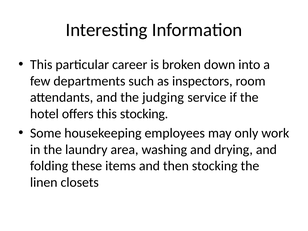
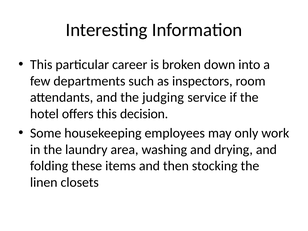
this stocking: stocking -> decision
